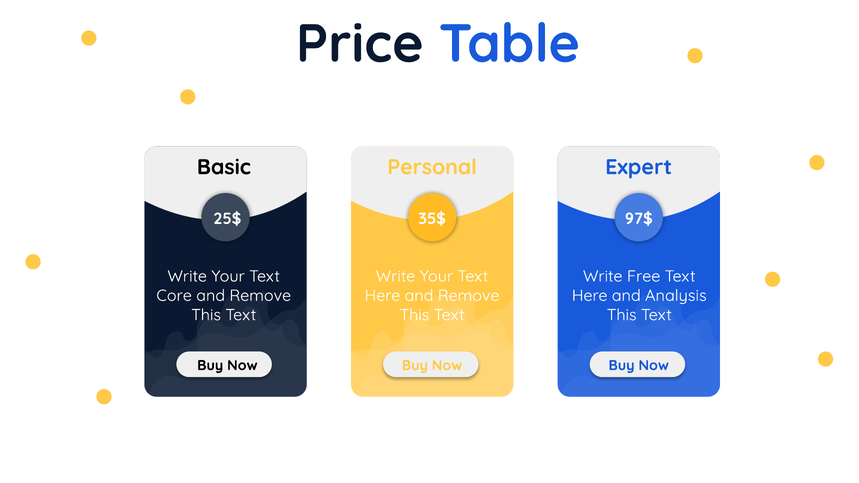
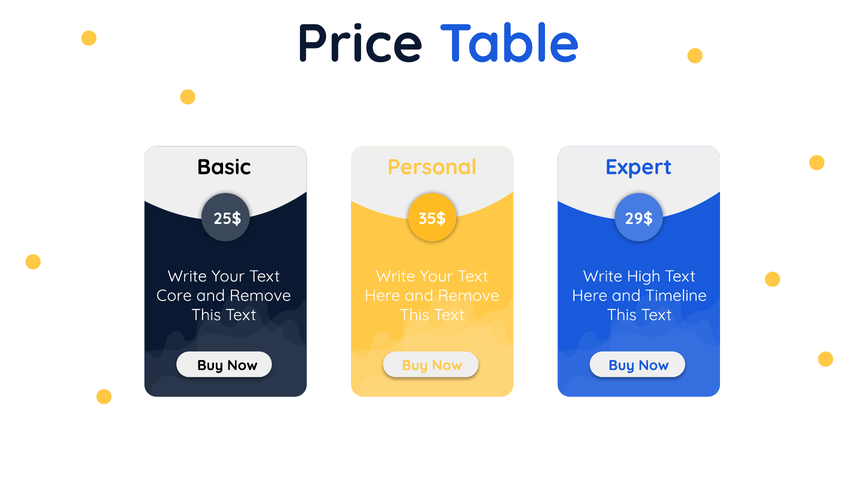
97$: 97$ -> 29$
Free: Free -> High
Analysis: Analysis -> Timeline
